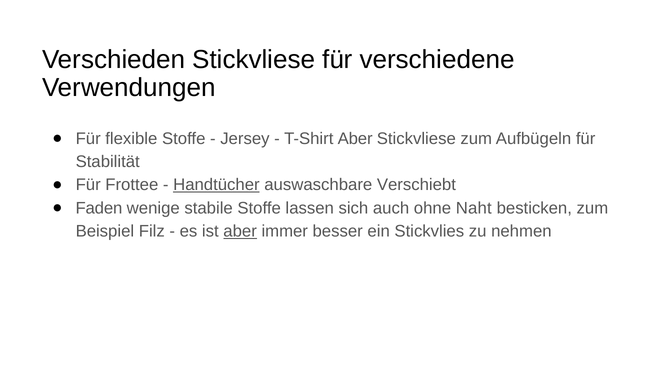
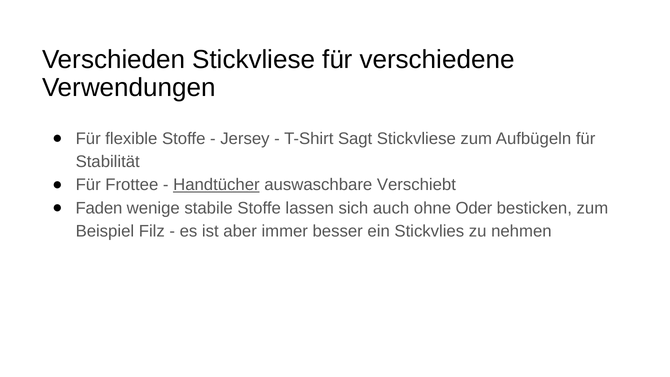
T-Shirt Aber: Aber -> Sagt
Naht: Naht -> Oder
aber at (240, 231) underline: present -> none
